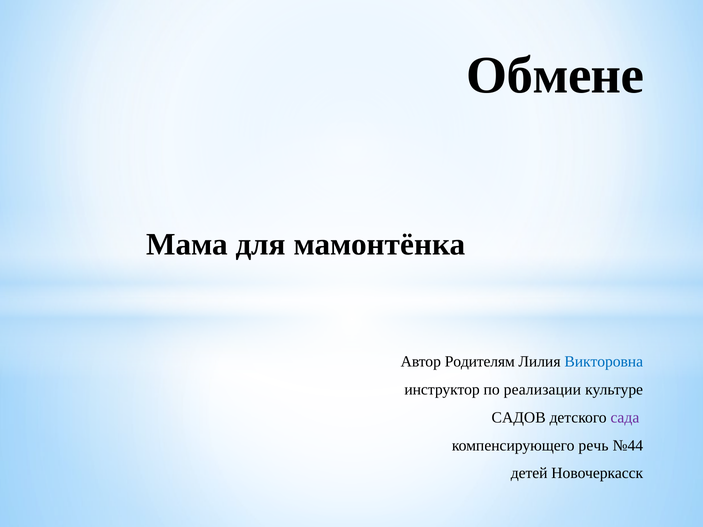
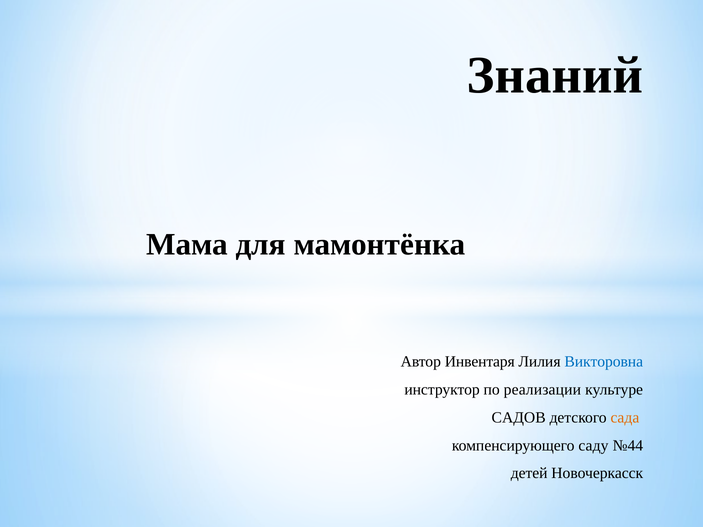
Обмене: Обмене -> Знаний
Родителям: Родителям -> Инвентаря
сада colour: purple -> orange
речь: речь -> саду
